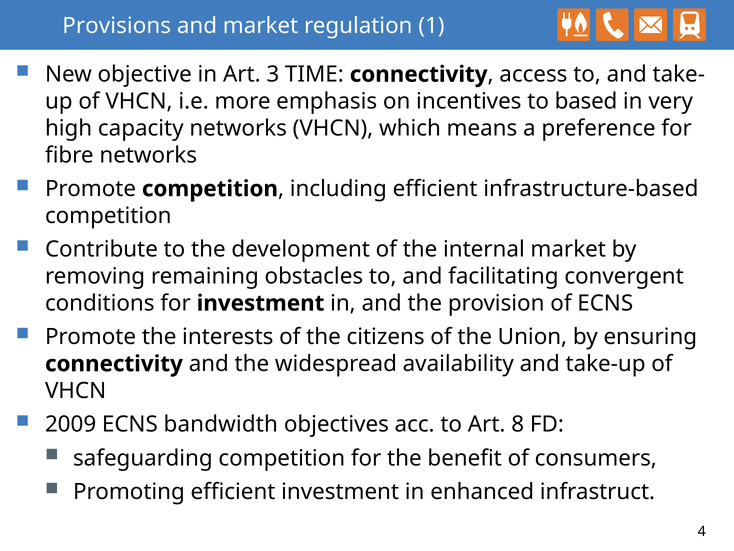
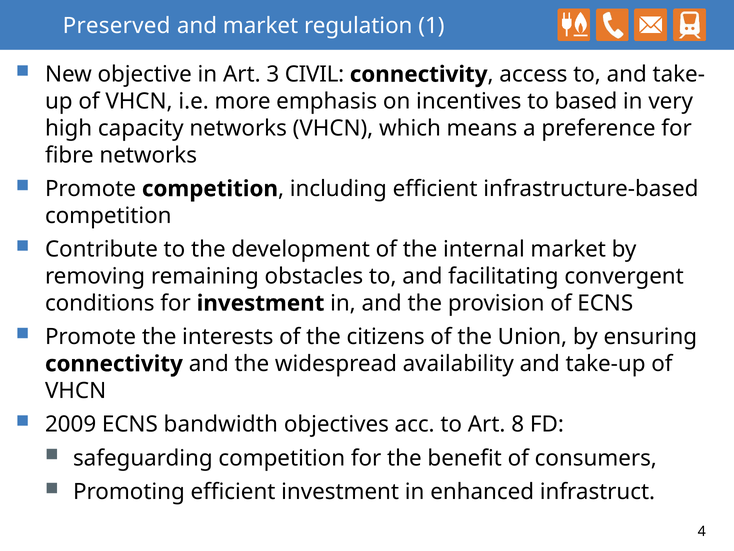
Provisions: Provisions -> Preserved
TIME: TIME -> CIVIL
